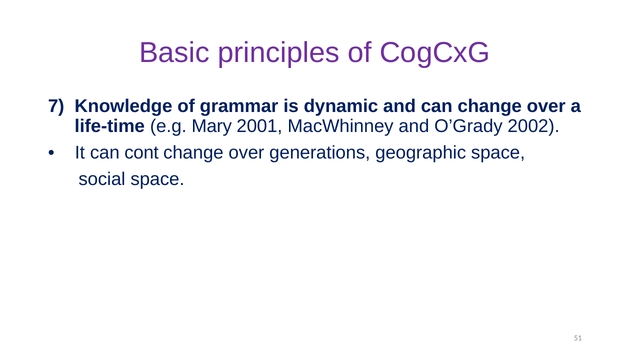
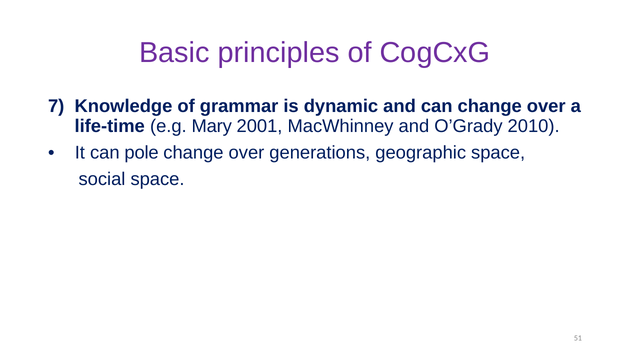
2002: 2002 -> 2010
cont: cont -> pole
